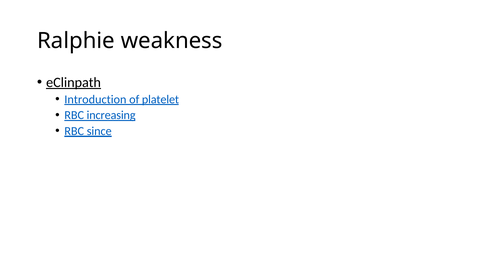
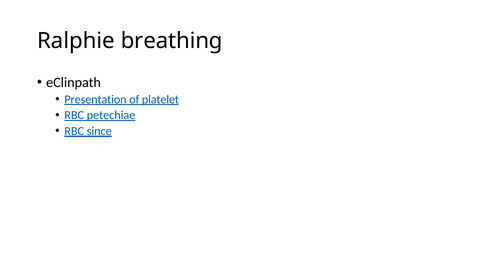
weakness: weakness -> breathing
eClinpath underline: present -> none
Introduction: Introduction -> Presentation
increasing: increasing -> petechiae
